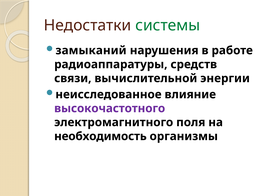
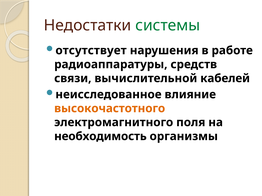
замыканий: замыканий -> отсутствует
энергии: энергии -> кабелей
высокочастотного colour: purple -> orange
